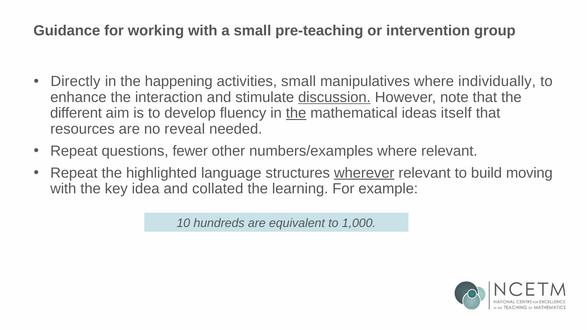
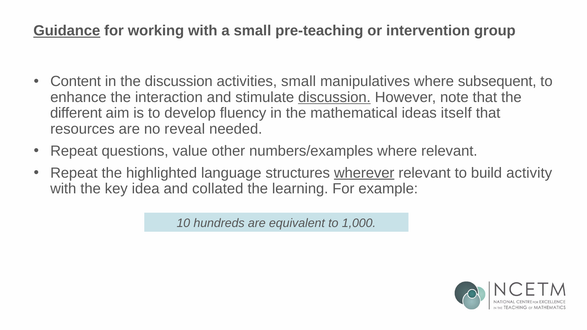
Guidance underline: none -> present
Directly: Directly -> Content
the happening: happening -> discussion
individually: individually -> subsequent
the at (296, 113) underline: present -> none
fewer: fewer -> value
moving: moving -> activity
